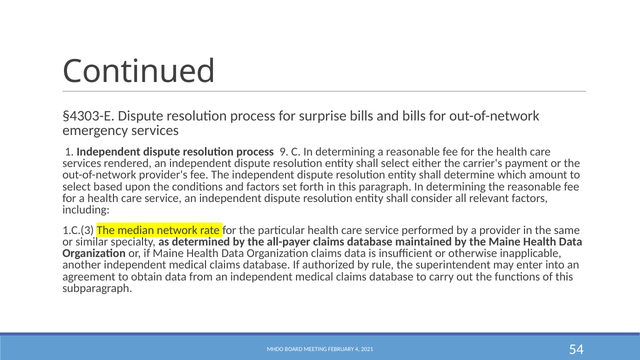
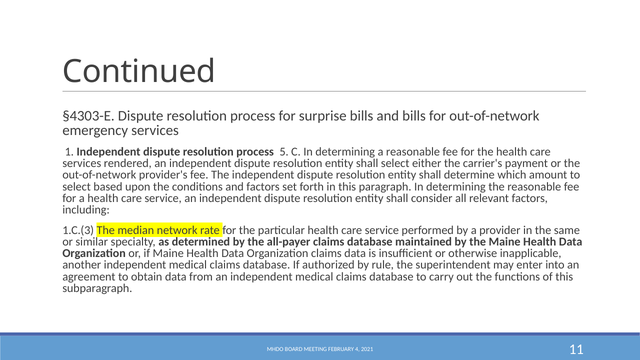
9: 9 -> 5
54: 54 -> 11
